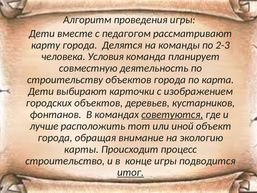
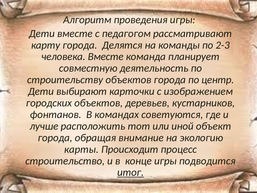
человека Условия: Условия -> Вместе
карта: карта -> центр
советуются underline: present -> none
